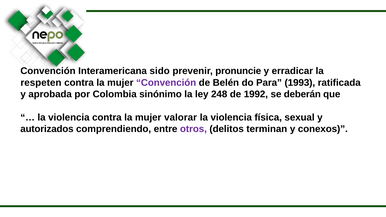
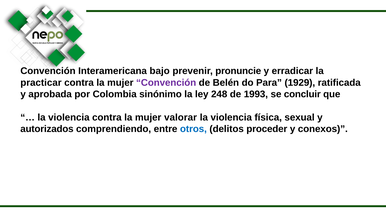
sido: sido -> bajo
respeten: respeten -> practicar
1993: 1993 -> 1929
1992: 1992 -> 1993
deberán: deberán -> concluir
otros colour: purple -> blue
terminan: terminan -> proceder
